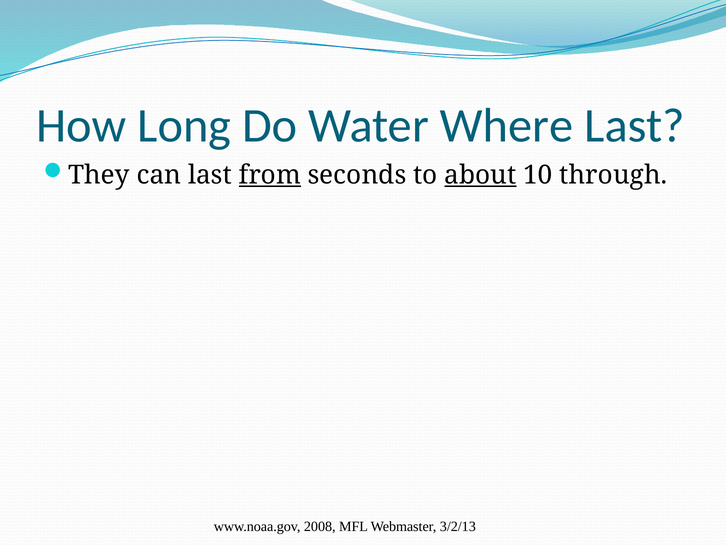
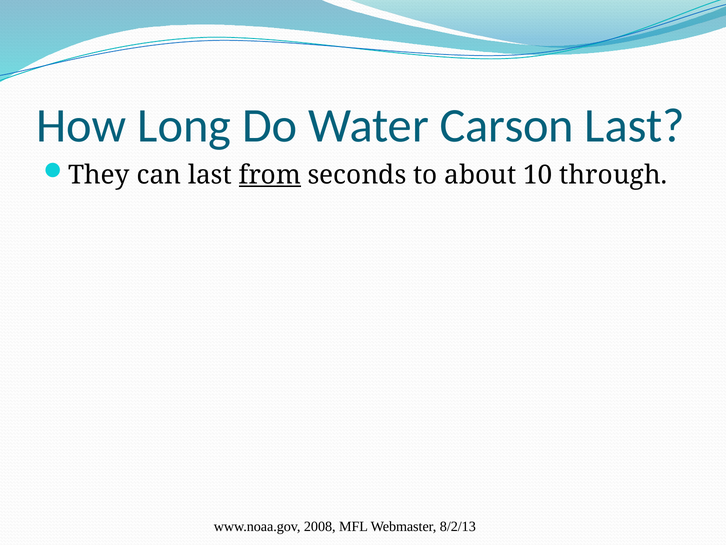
Where: Where -> Carson
about underline: present -> none
3/2/13: 3/2/13 -> 8/2/13
